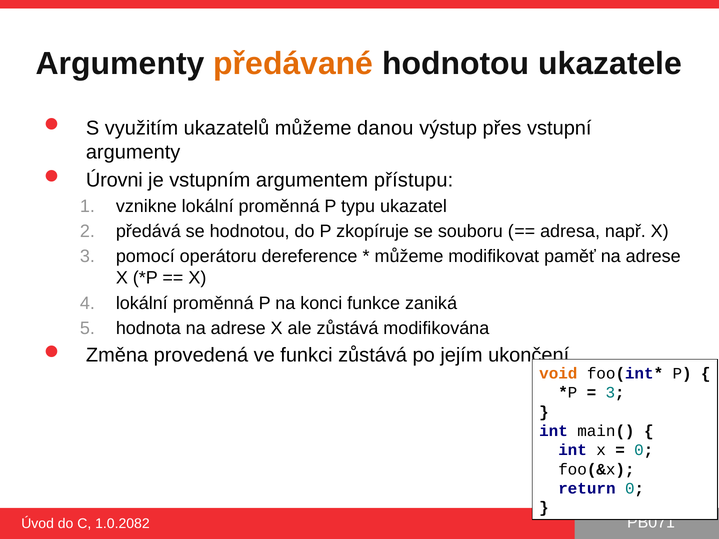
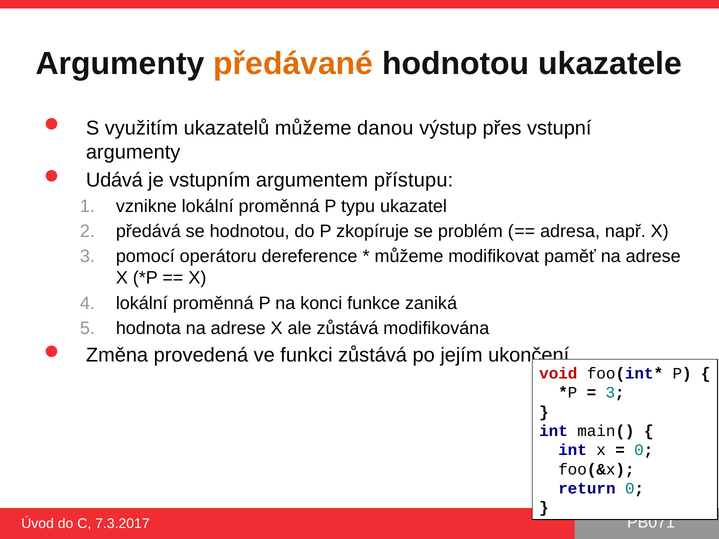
Úrovni: Úrovni -> Udává
souboru: souboru -> problém
void colour: orange -> red
1.0.2082: 1.0.2082 -> 7.3.2017
